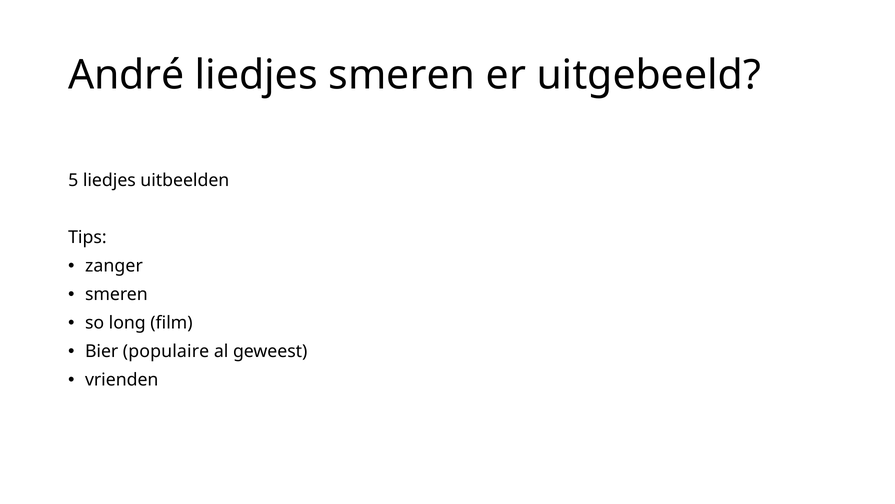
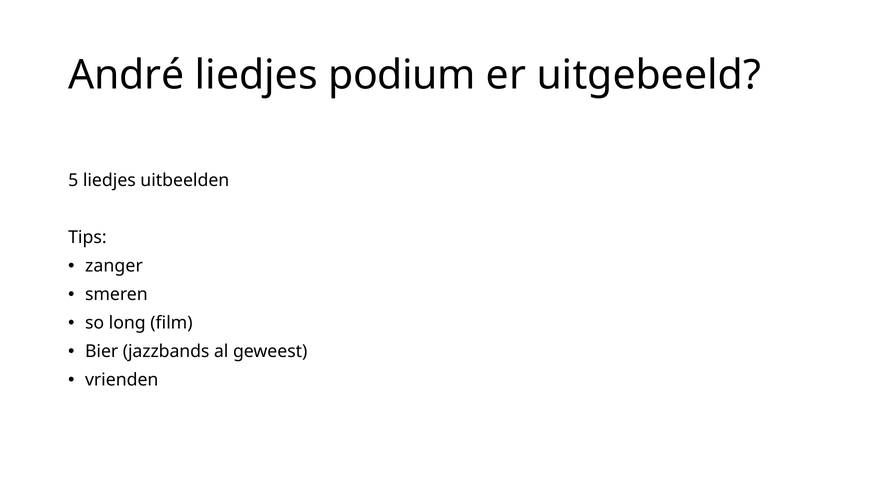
liedjes smeren: smeren -> podium
populaire: populaire -> jazzbands
